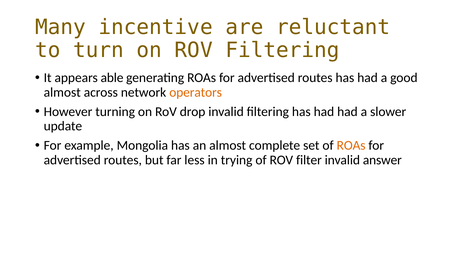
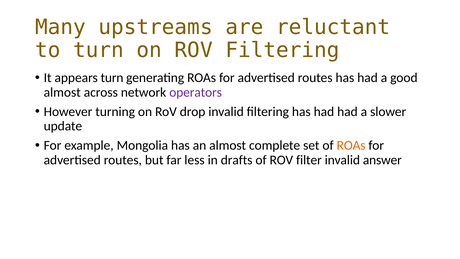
incentive: incentive -> upstreams
appears able: able -> turn
operators colour: orange -> purple
trying: trying -> drafts
